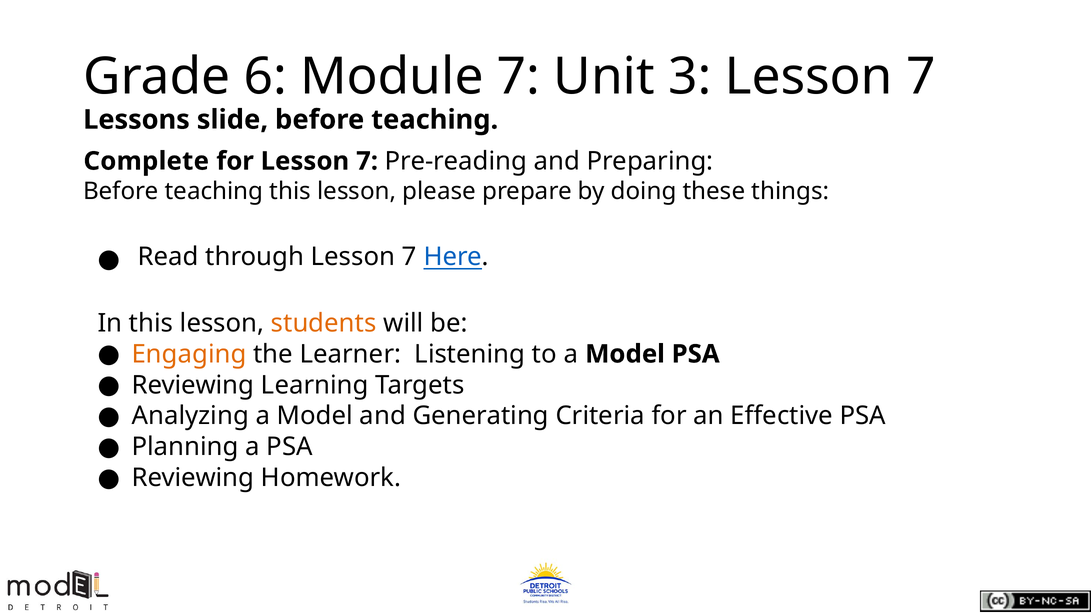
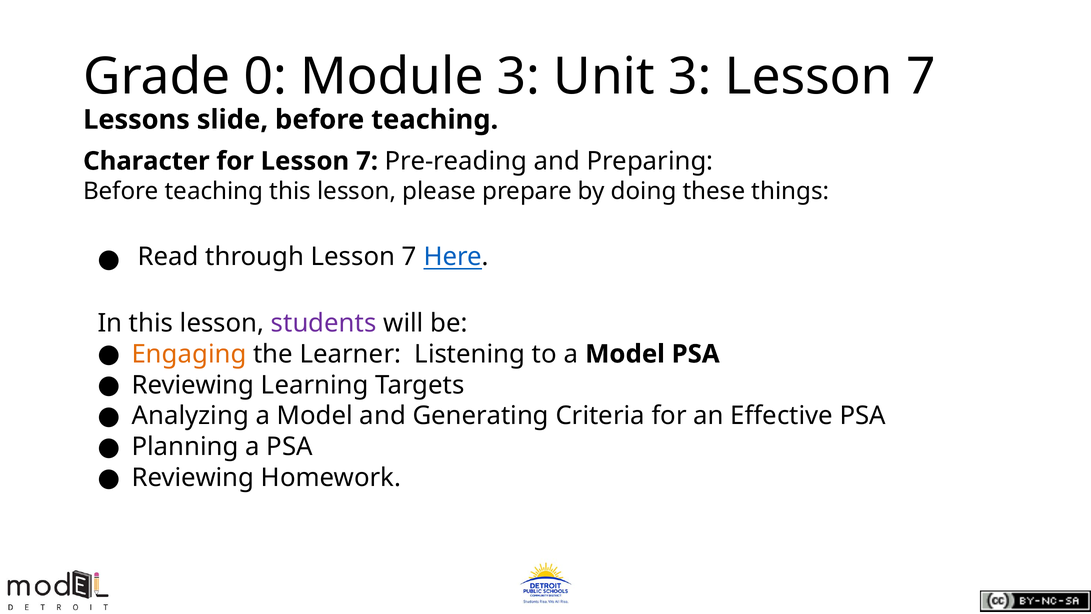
6: 6 -> 0
Module 7: 7 -> 3
Complete: Complete -> Character
students colour: orange -> purple
